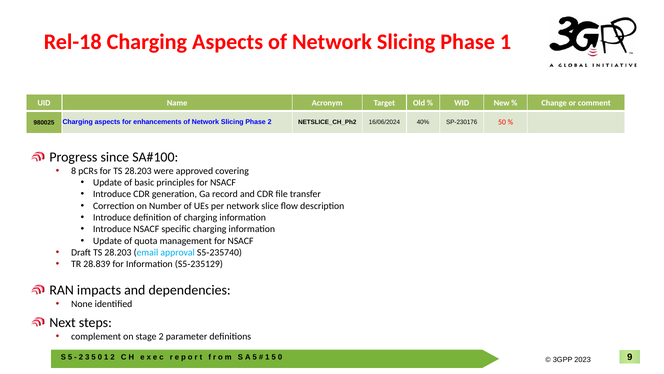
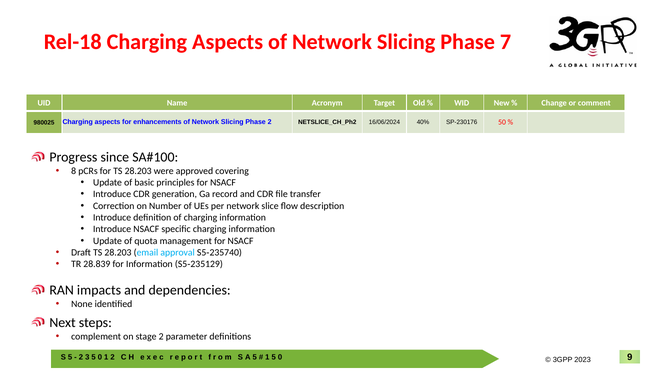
Phase 1: 1 -> 7
